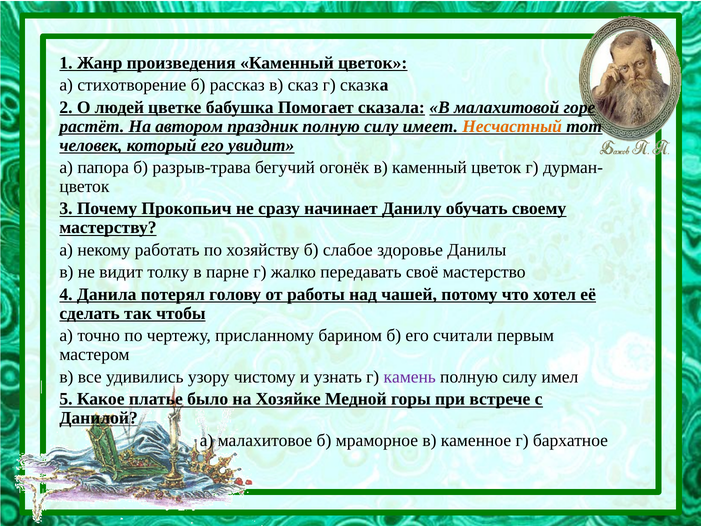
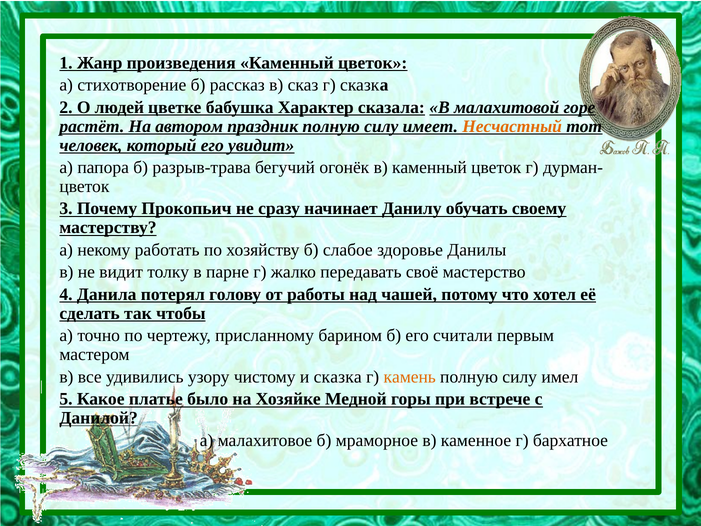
Помогает: Помогает -> Характер
и узнать: узнать -> сказка
камень colour: purple -> orange
